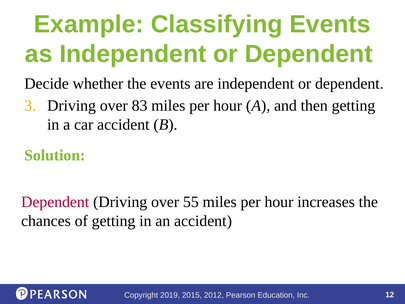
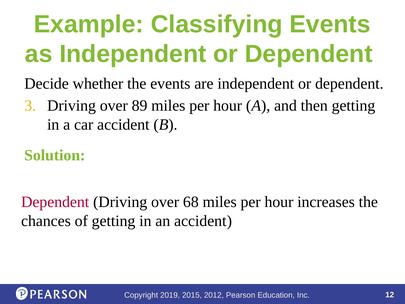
83: 83 -> 89
55: 55 -> 68
